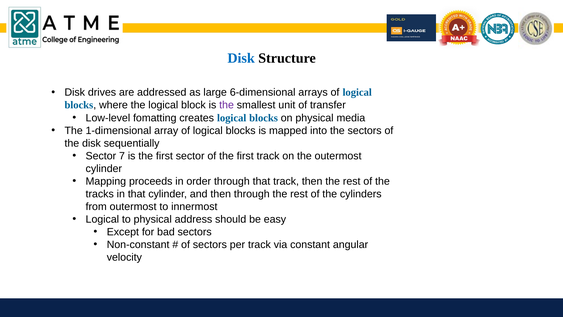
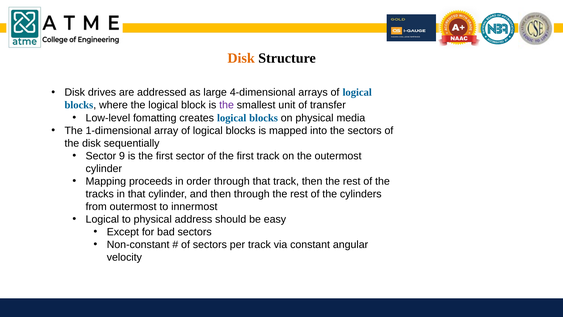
Disk at (241, 58) colour: blue -> orange
6-dimensional: 6-dimensional -> 4-dimensional
7: 7 -> 9
